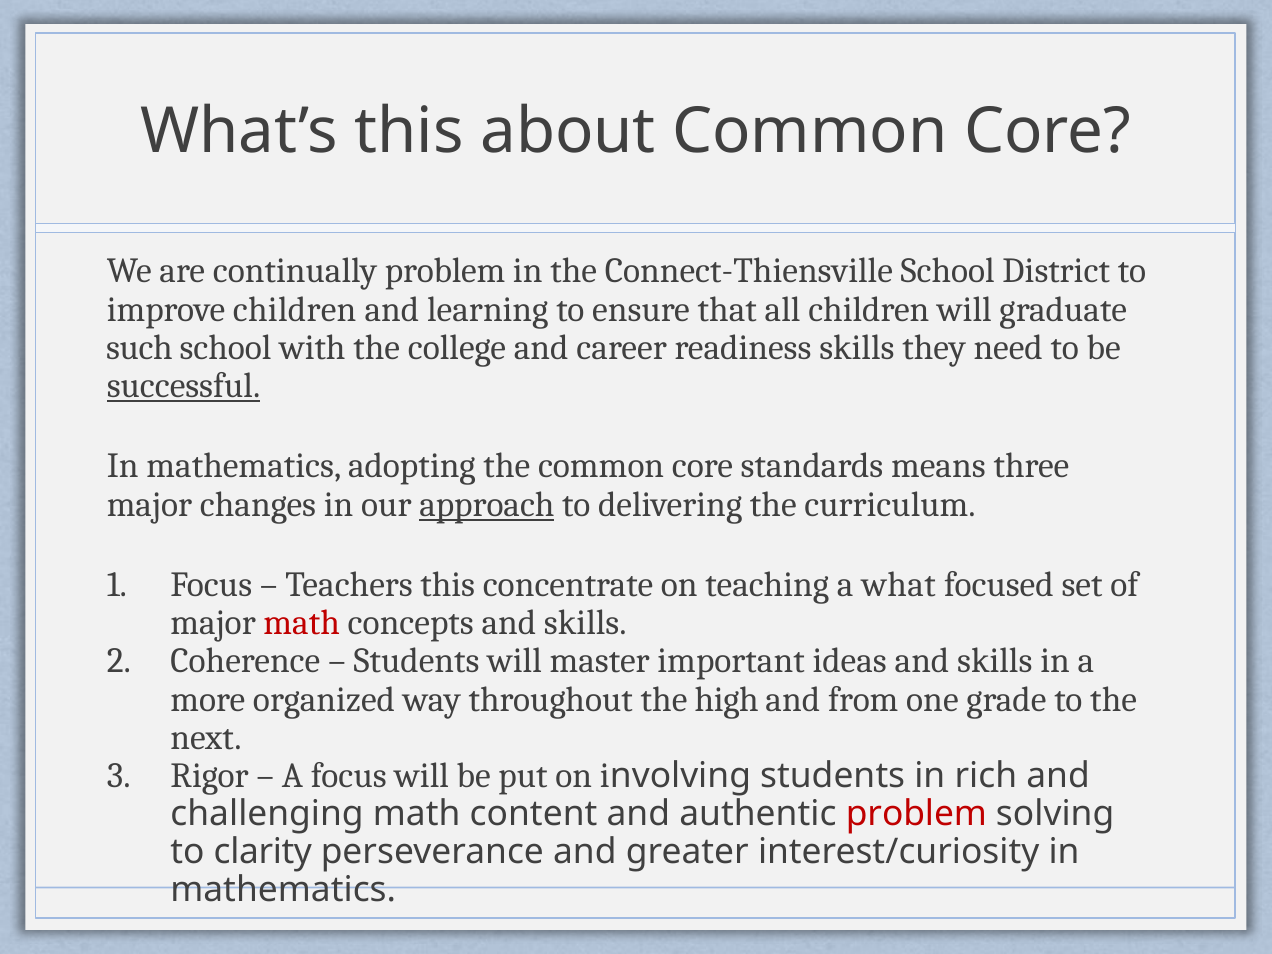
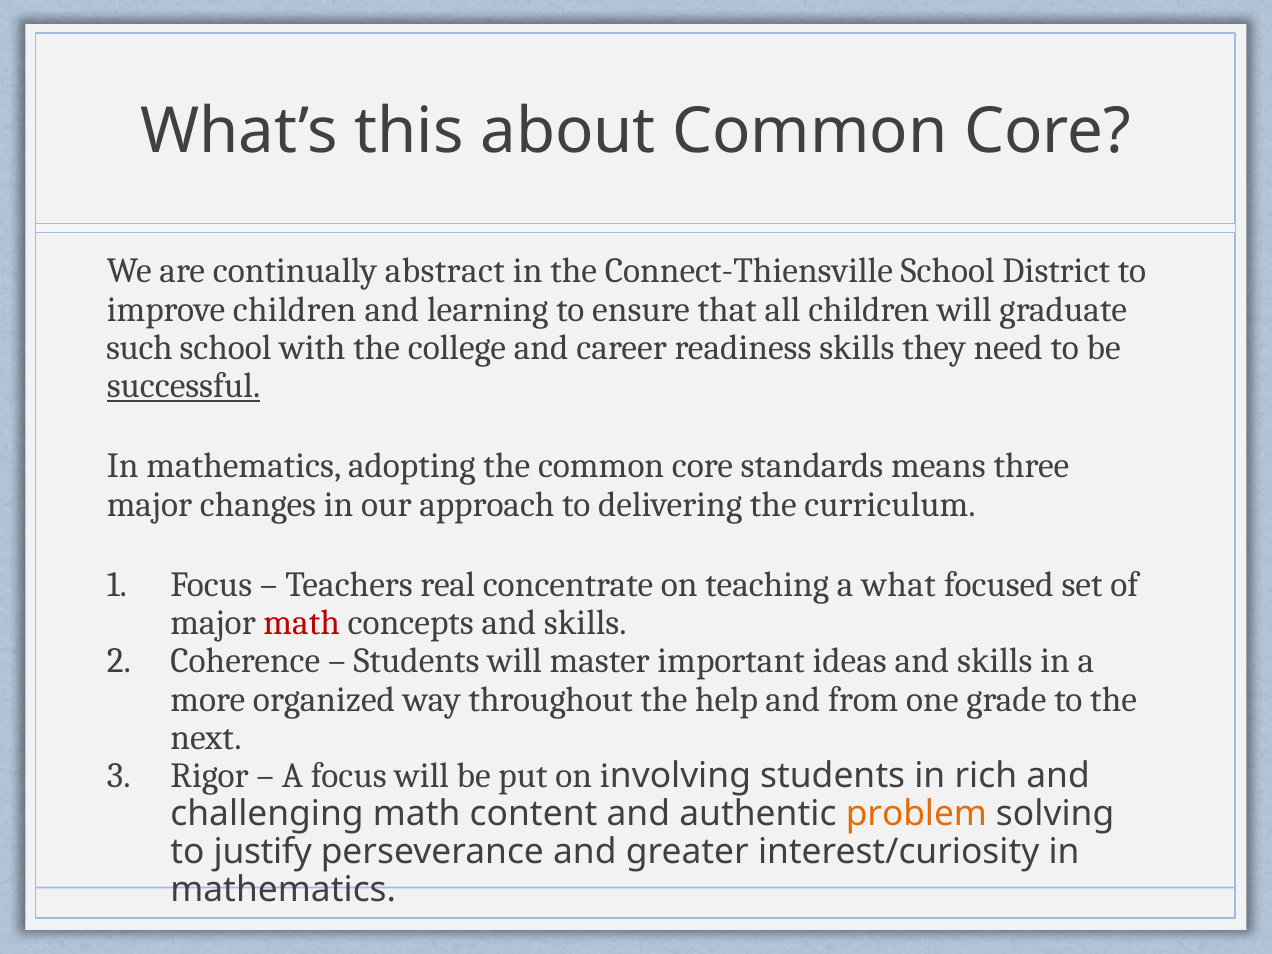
continually problem: problem -> abstract
approach underline: present -> none
Teachers this: this -> real
high: high -> help
problem at (916, 814) colour: red -> orange
clarity: clarity -> justify
